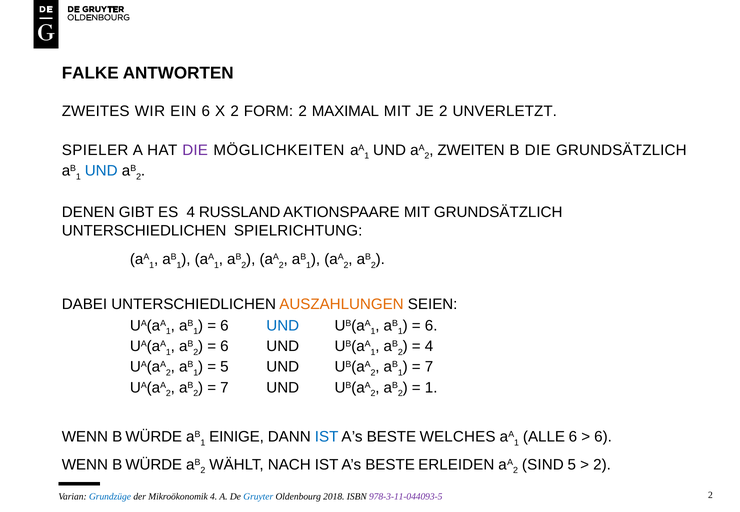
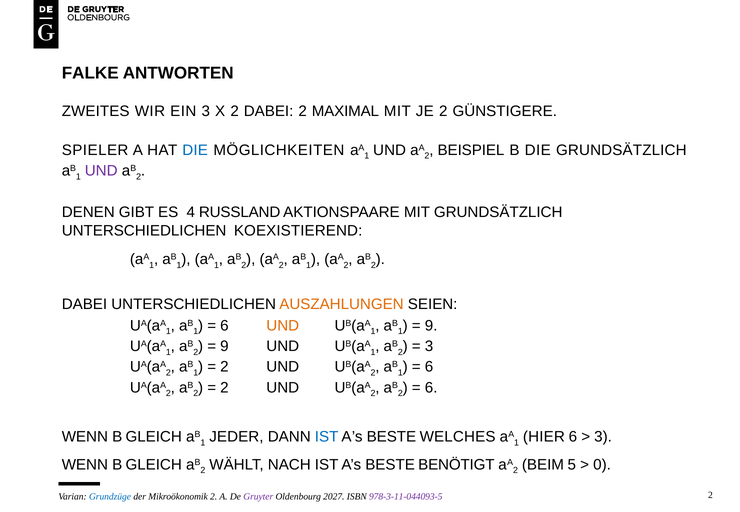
EIN 6: 6 -> 3
2 FORM: FORM -> DABEI
UNVERLETZT: UNVERLETZT -> GÜNSTIGERE
DIE at (195, 150) colour: purple -> blue
ZWEITEN: ZWEITEN -> BEISPIEL
UND at (101, 171) colour: blue -> purple
SPIELRICHTUNG: SPIELRICHTUNG -> KOEXISTIEREND
UND at (283, 326) colour: blue -> orange
6 at (431, 326): 6 -> 9
6 at (224, 346): 6 -> 9
4 at (429, 346): 4 -> 3
5 at (224, 367): 5 -> 2
7 at (429, 367): 7 -> 6
7 at (224, 388): 7 -> 2
1 at (431, 388): 1 -> 6
WÜRDE at (154, 437): WÜRDE -> GLEICH
EINIGE: EINIGE -> JEDER
ALLE: ALLE -> HIER
6 at (603, 437): 6 -> 3
WÜRDE at (154, 465): WÜRDE -> GLEICH
ERLEIDEN: ERLEIDEN -> BENÖTIGT
SIND: SIND -> BEIM
2 at (602, 465): 2 -> 0
Mikroökonomik 4: 4 -> 2
Gruyter colour: blue -> purple
2018: 2018 -> 2027
